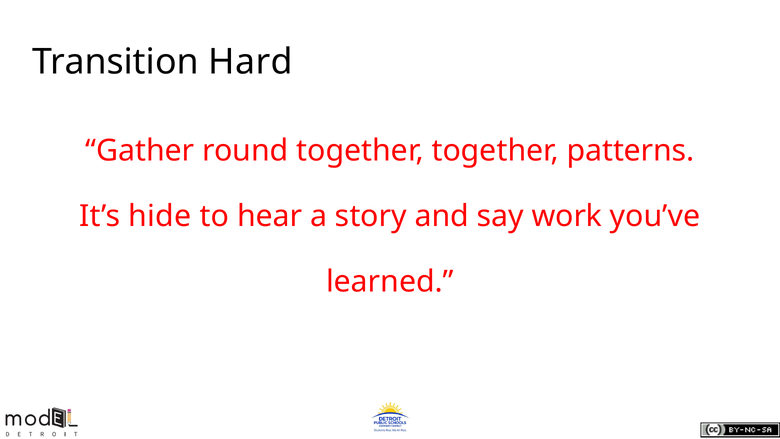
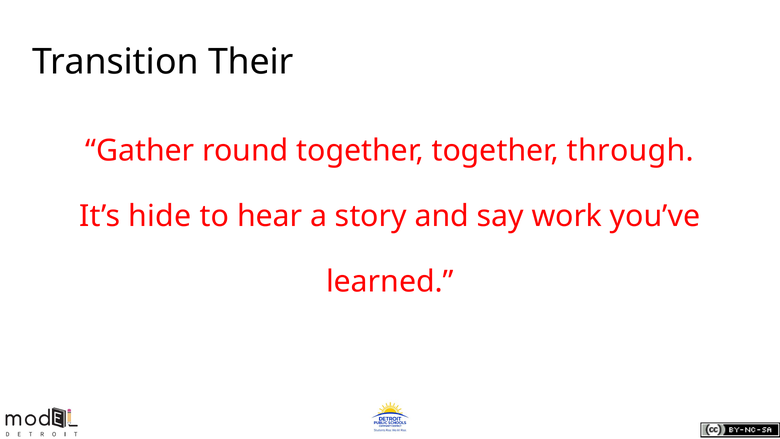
Hard: Hard -> Their
patterns: patterns -> through
